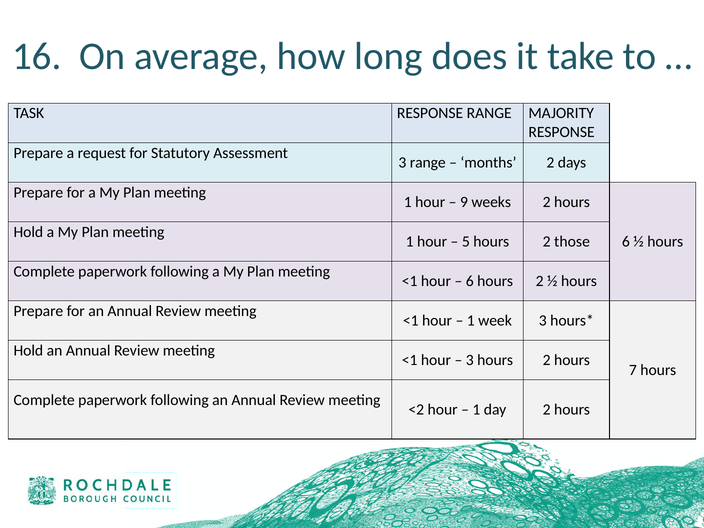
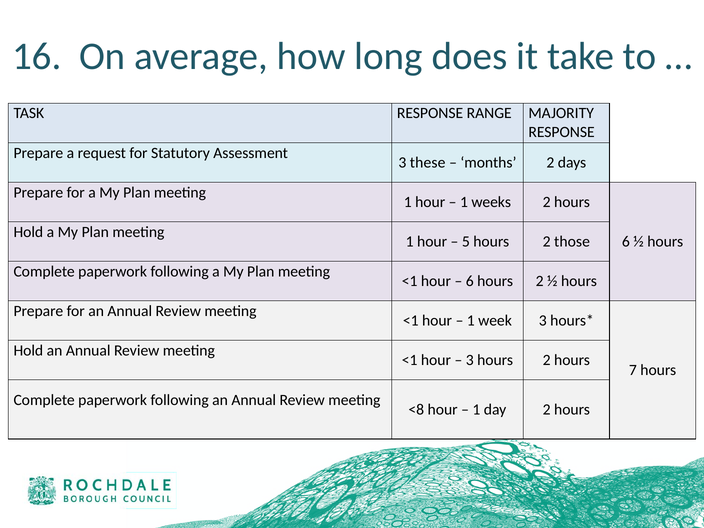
3 range: range -> these
9 at (464, 202): 9 -> 1
<2: <2 -> <8
